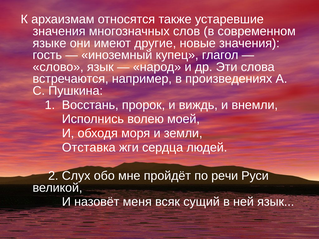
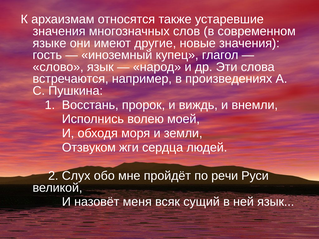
Отставка: Отставка -> Отзвуком
